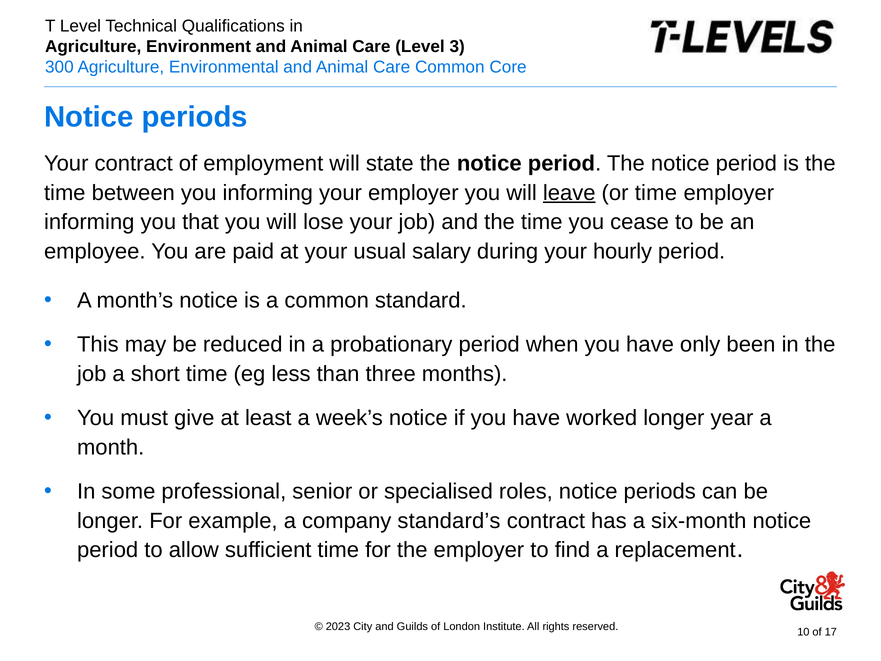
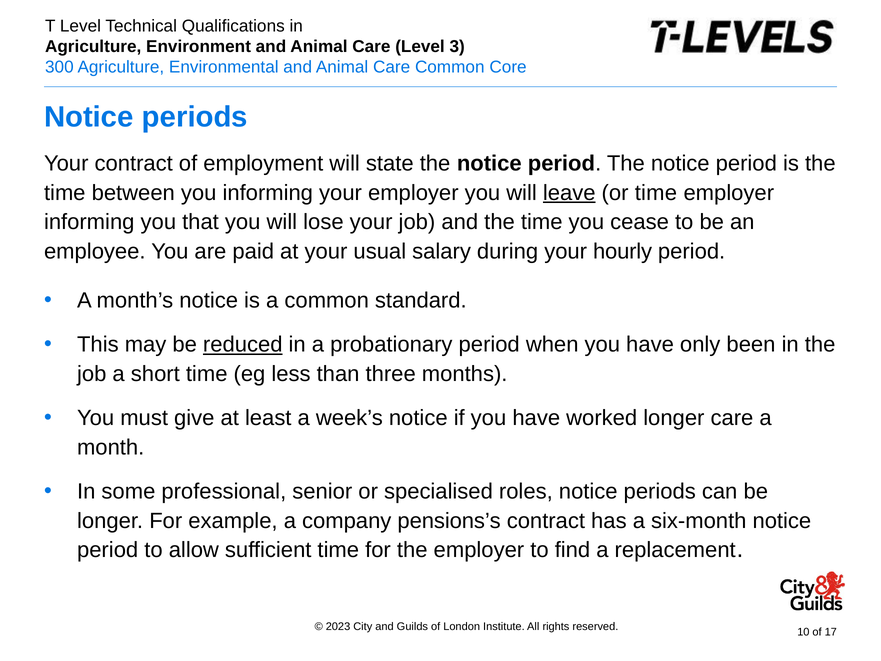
reduced underline: none -> present
longer year: year -> care
standard’s: standard’s -> pensions’s
